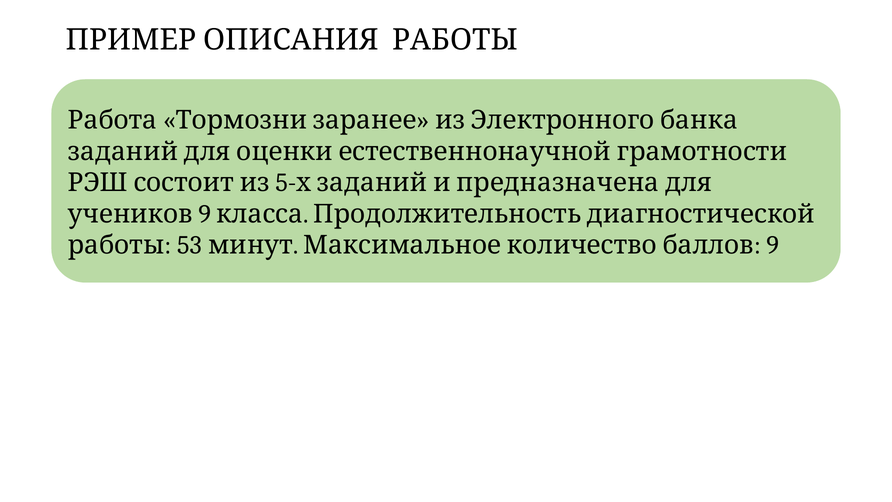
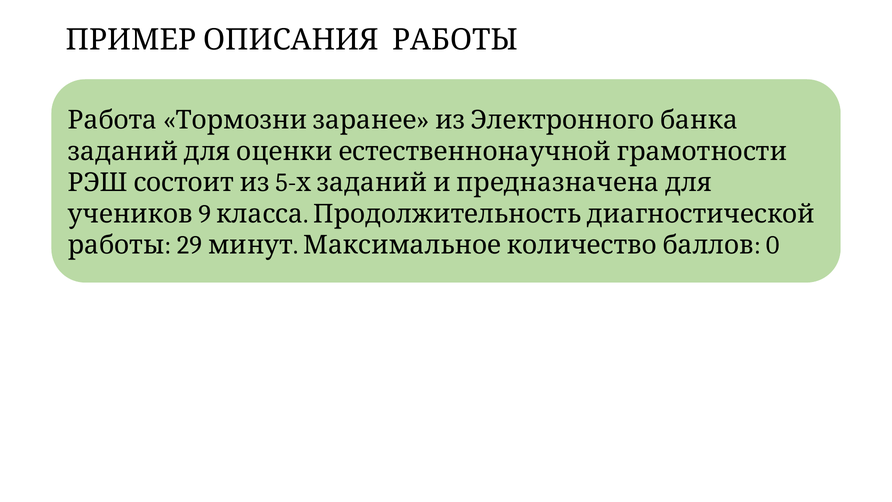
53: 53 -> 29
9 at (773, 245): 9 -> 0
